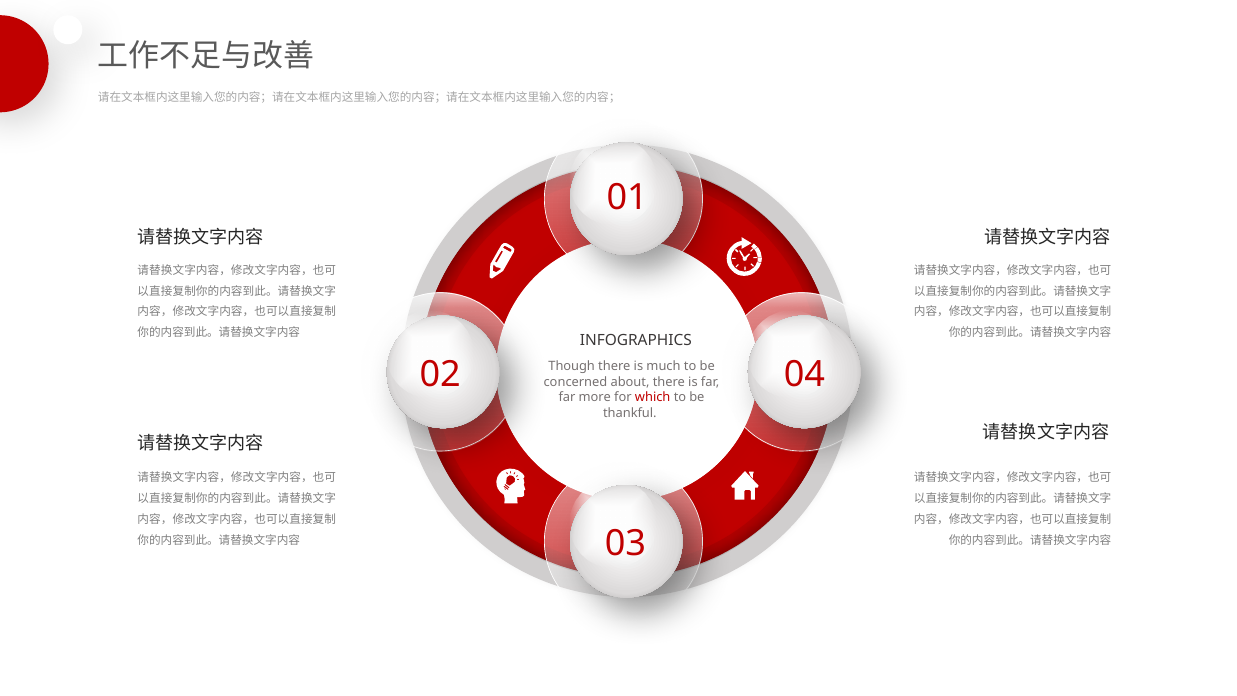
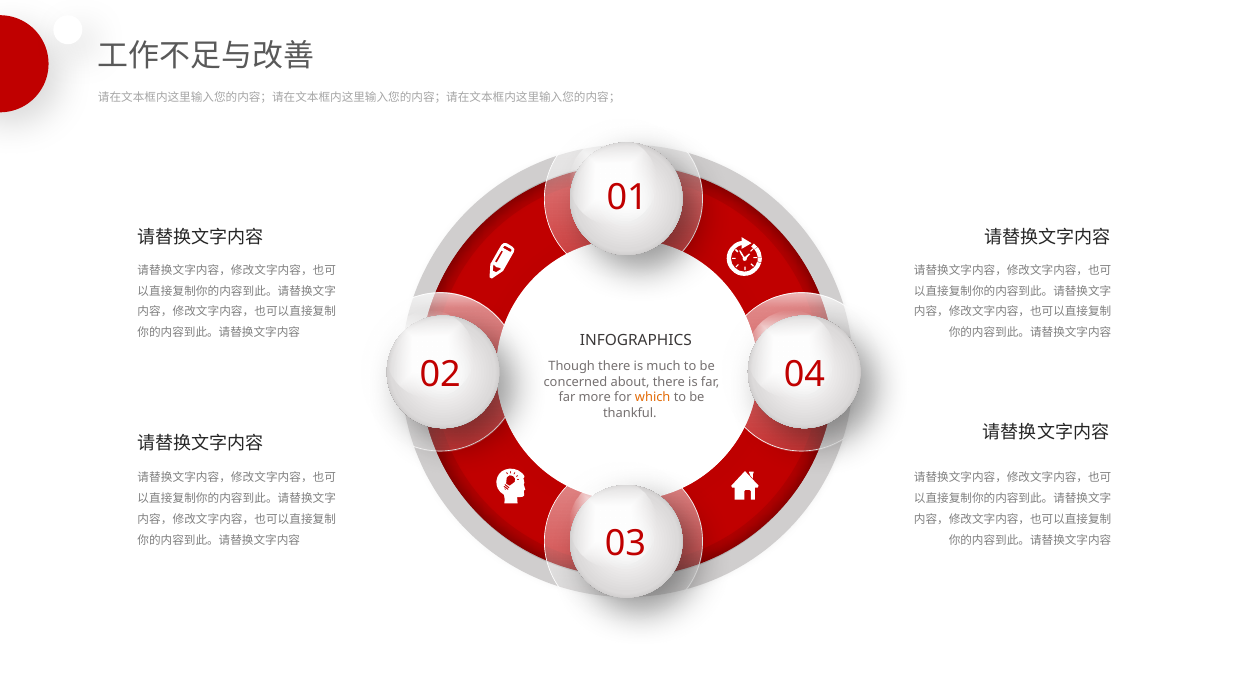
which colour: red -> orange
